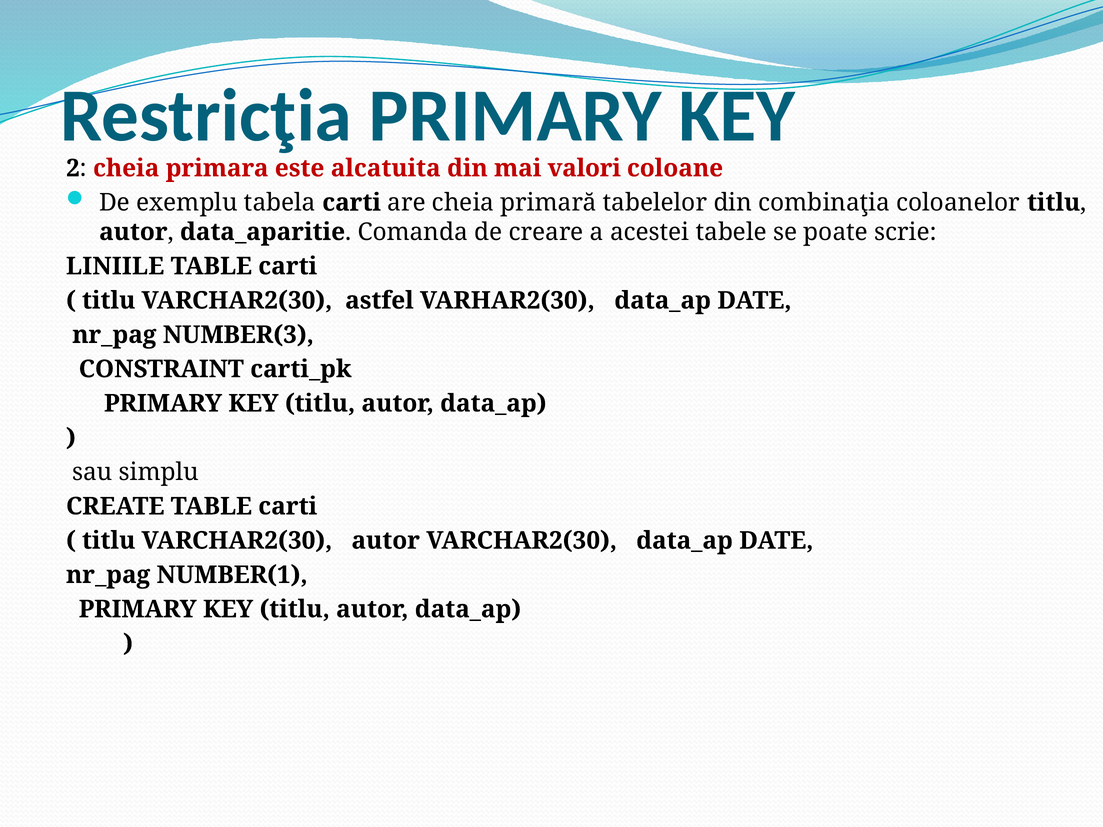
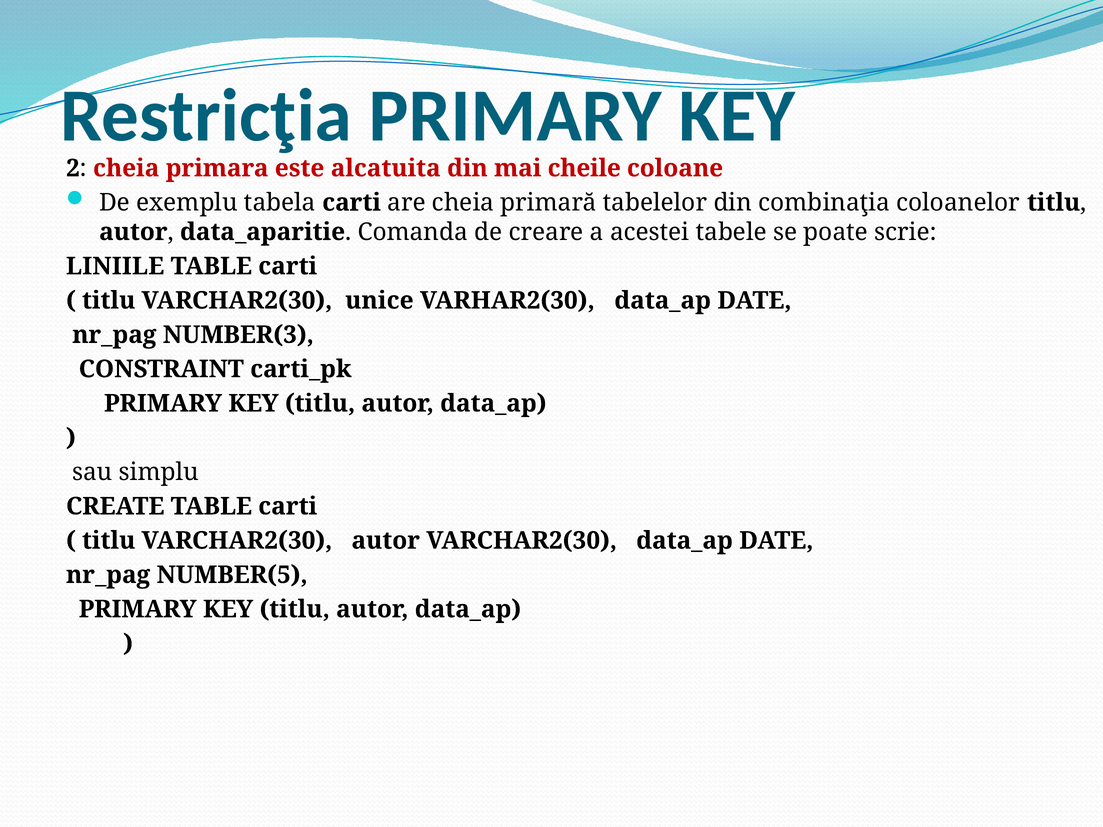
valori: valori -> cheile
astfel: astfel -> unice
NUMBER(1: NUMBER(1 -> NUMBER(5
